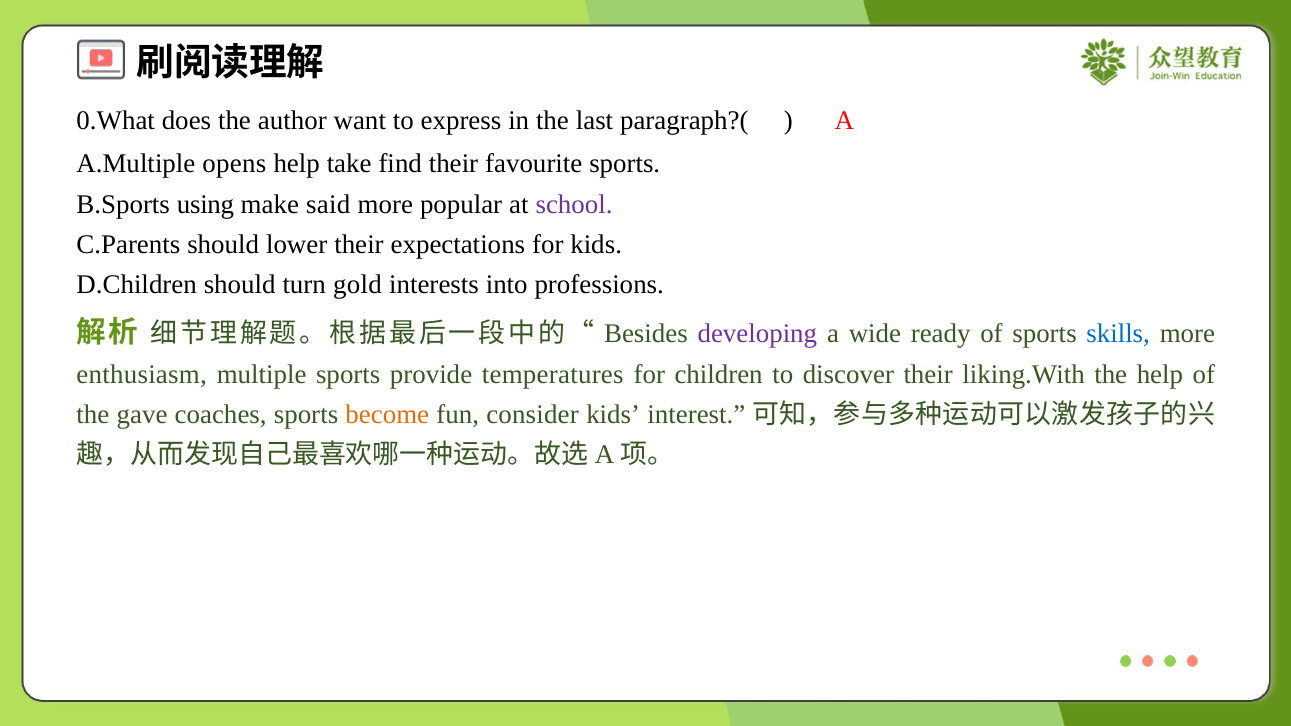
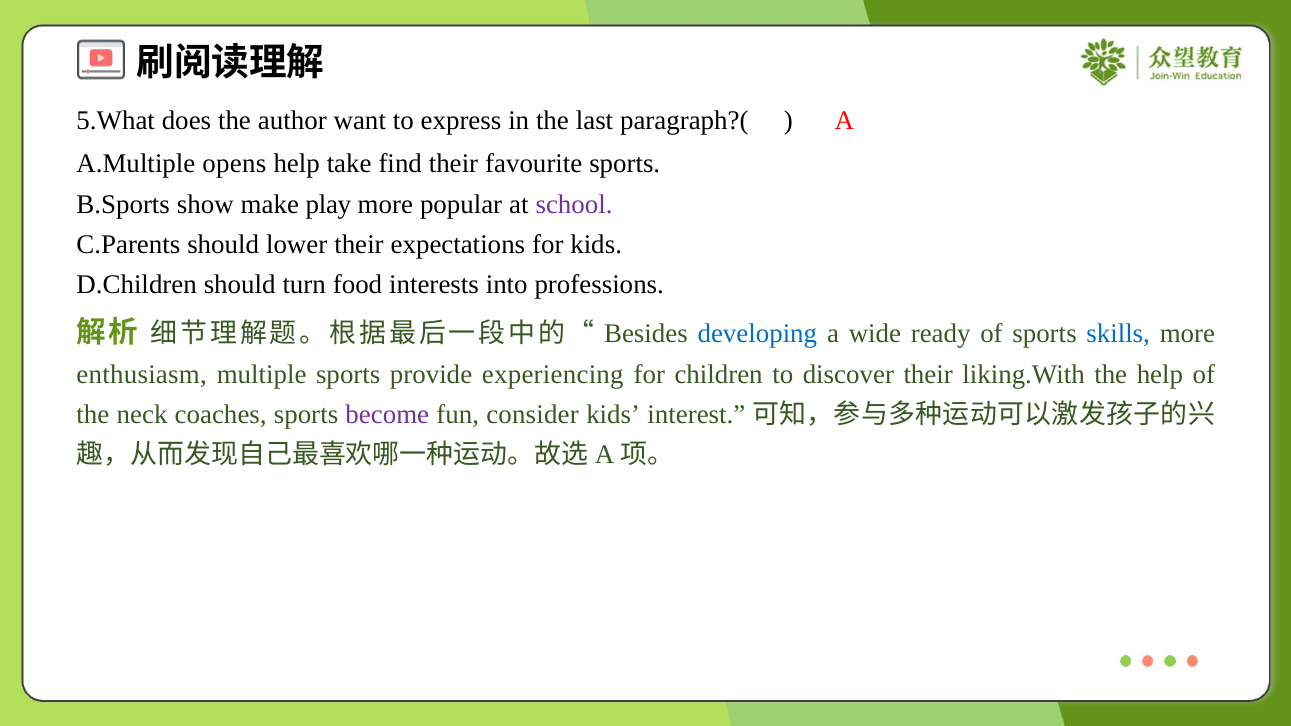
0.What: 0.What -> 5.What
using: using -> show
said: said -> play
gold: gold -> food
developing colour: purple -> blue
temperatures: temperatures -> experiencing
gave: gave -> neck
become colour: orange -> purple
